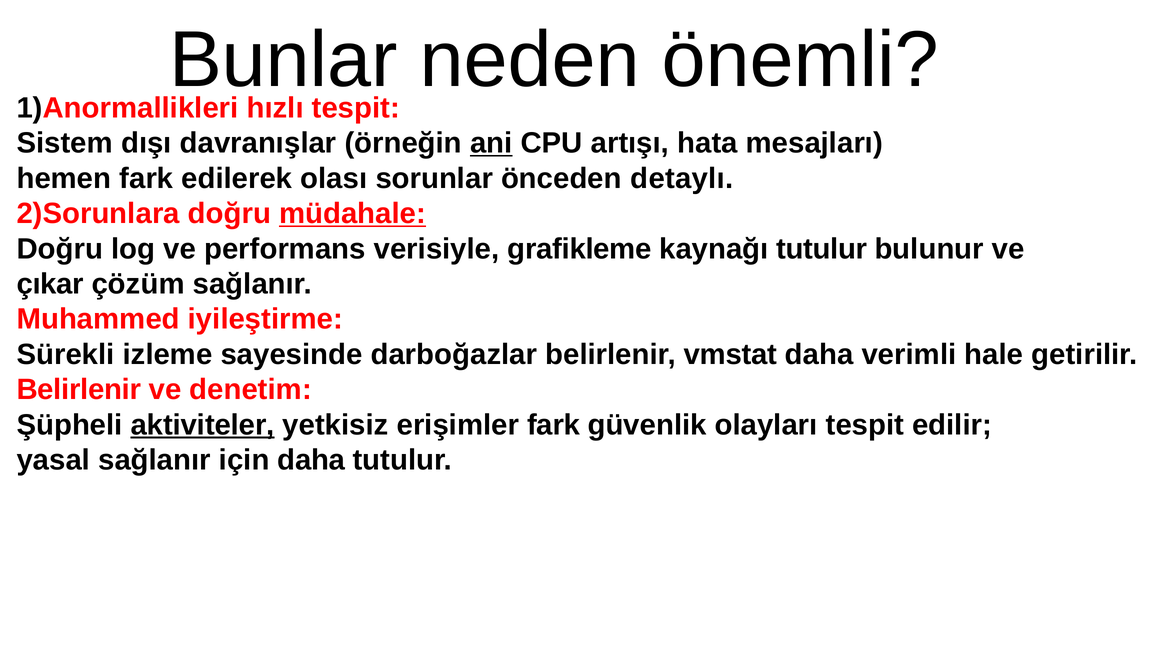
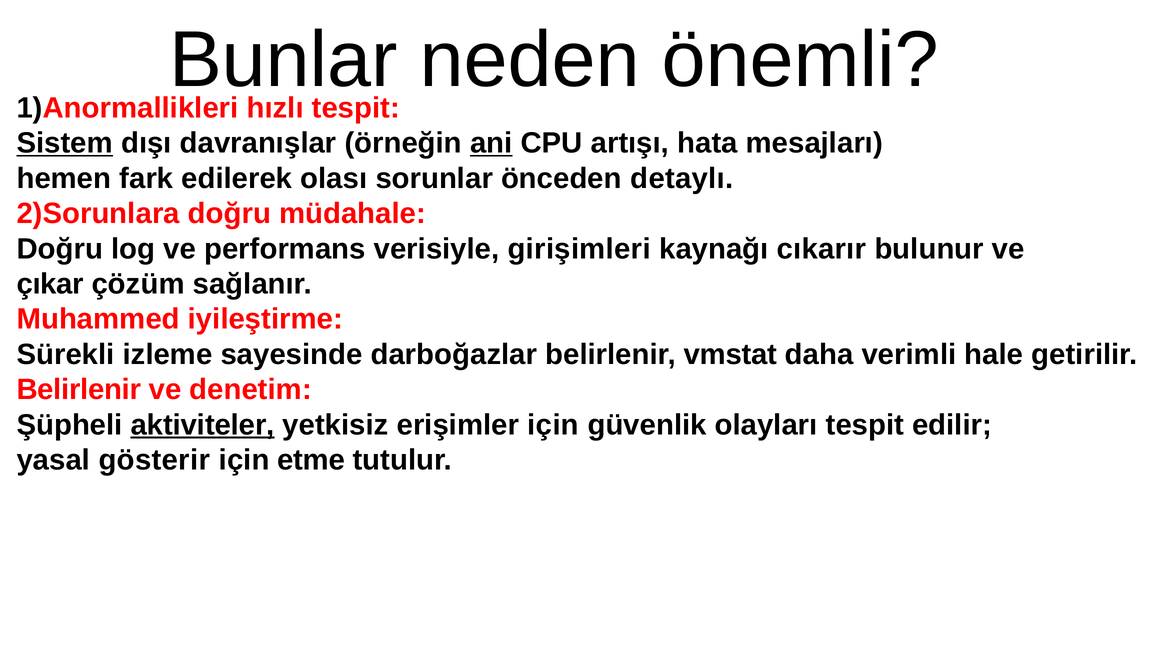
Sistem underline: none -> present
müdahale underline: present -> none
grafikleme: grafikleme -> girişimleri
kaynağı tutulur: tutulur -> cıkarır
erişimler fark: fark -> için
yasal sağlanır: sağlanır -> gösterir
için daha: daha -> etme
